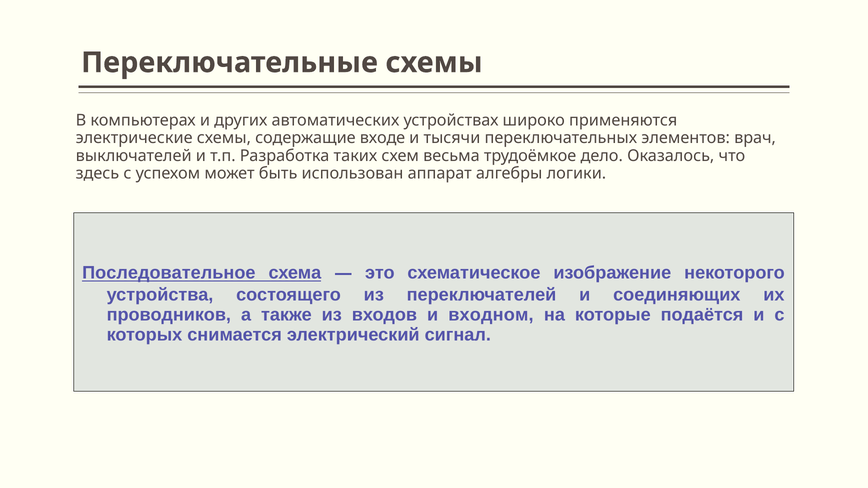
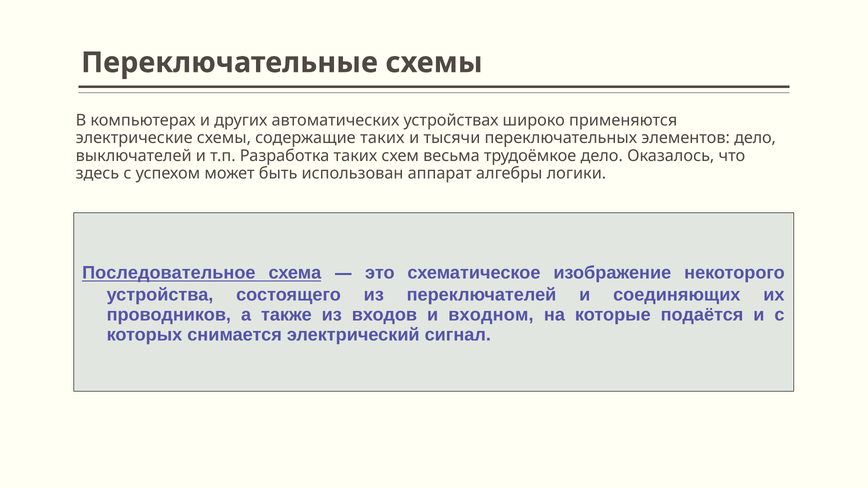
содержащие входе: входе -> таких
элементов врач: врач -> дело
